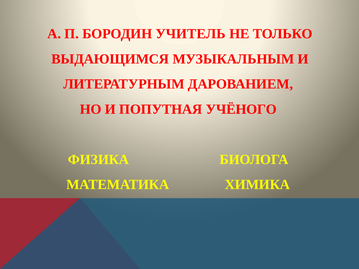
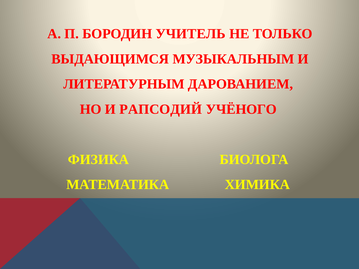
ПОПУТНАЯ: ПОПУТНАЯ -> РАПСОДИЙ
